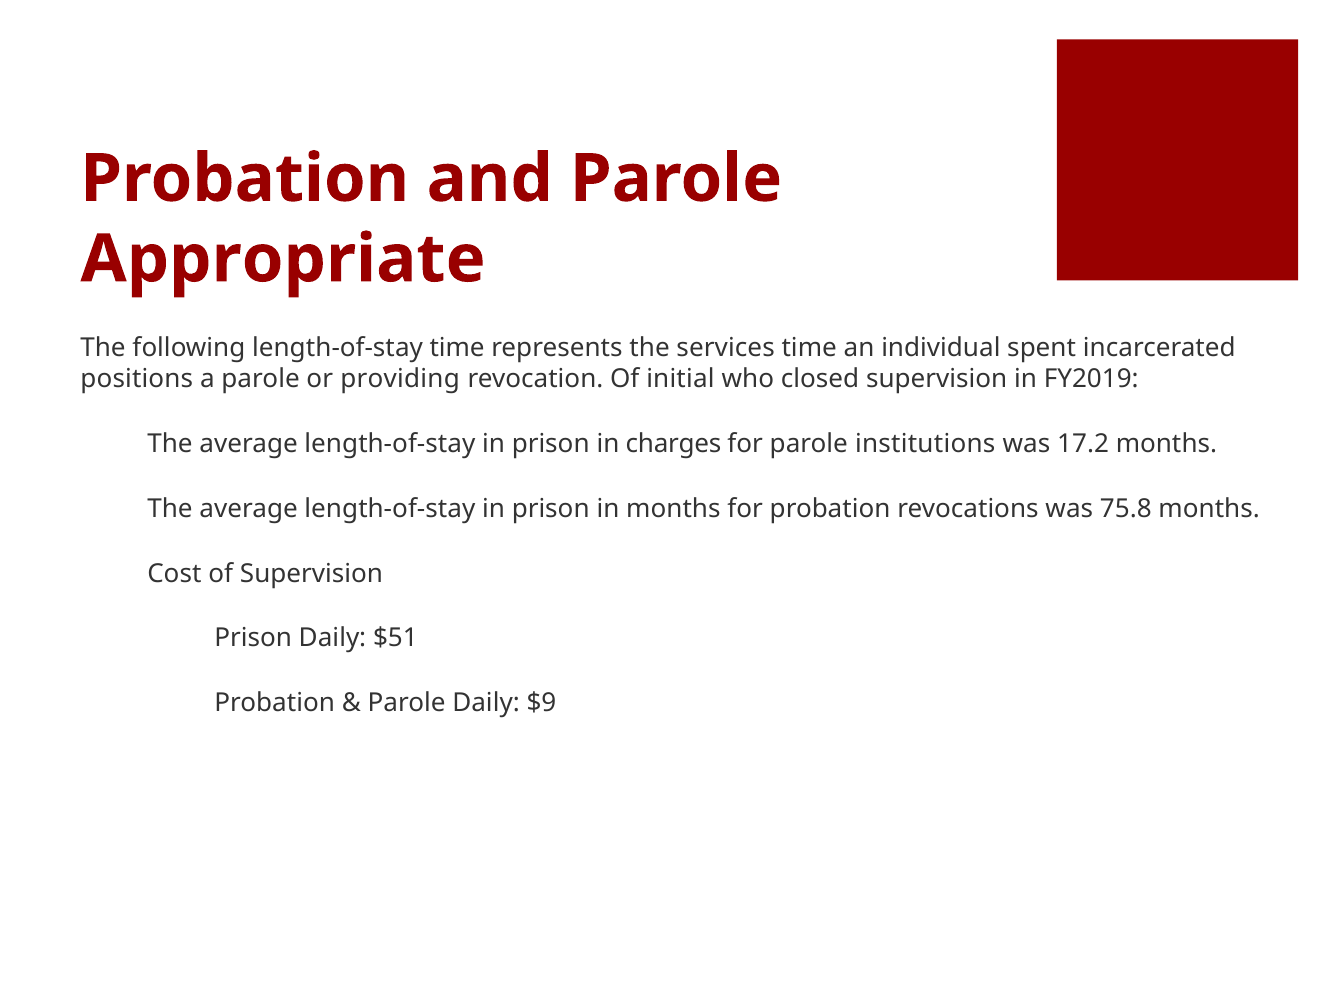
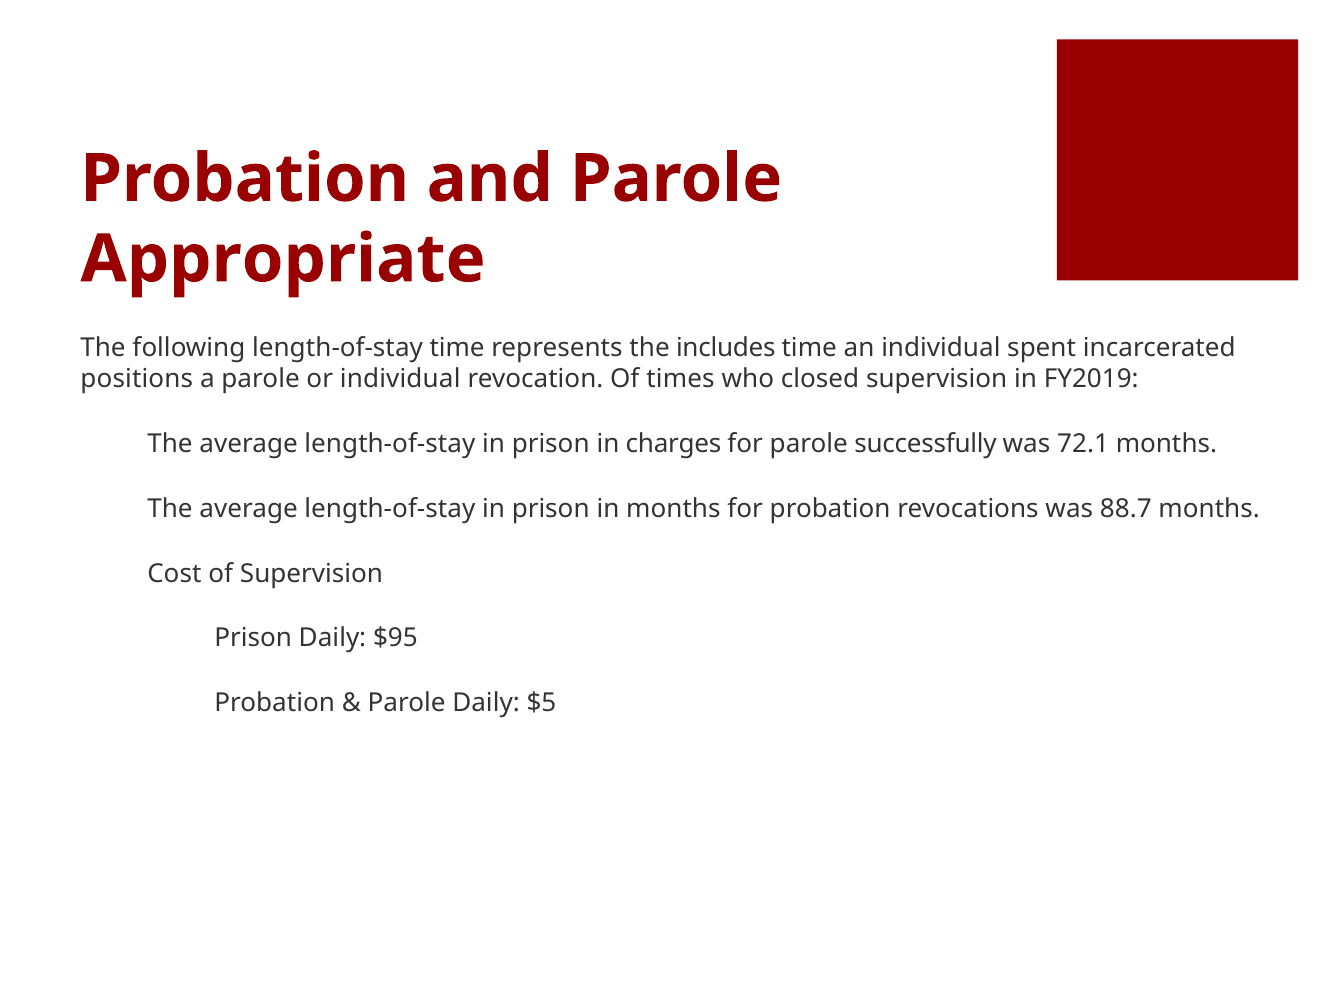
services: services -> includes
or providing: providing -> individual
initial: initial -> times
institutions: institutions -> successfully
17.2: 17.2 -> 72.1
75.8: 75.8 -> 88.7
$51: $51 -> $95
$9: $9 -> $5
